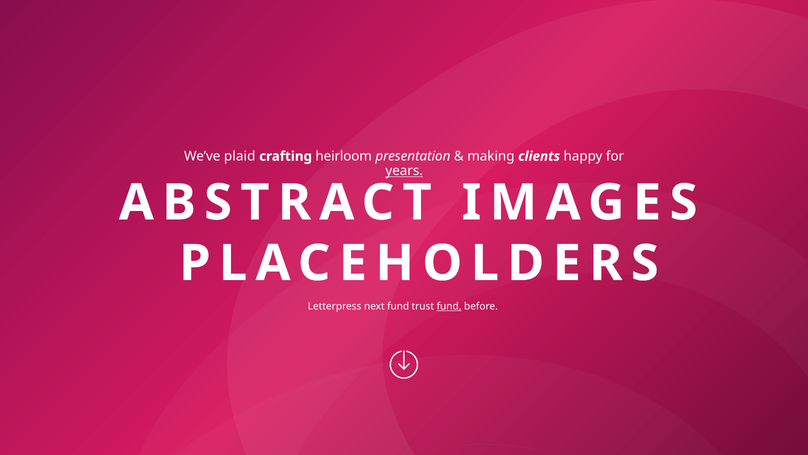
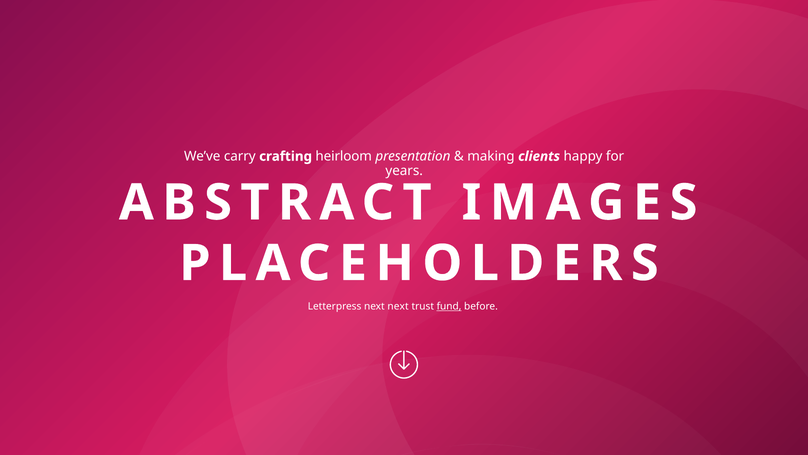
plaid: plaid -> carry
years underline: present -> none
next fund: fund -> next
